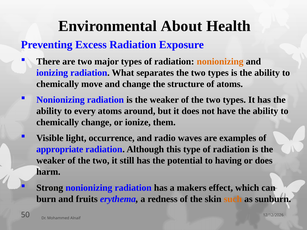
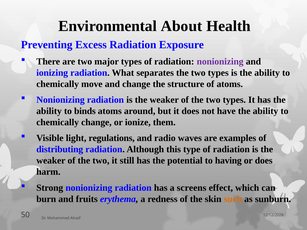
nonionizing at (220, 62) colour: orange -> purple
every: every -> binds
occurrence: occurrence -> regulations
appropriate: appropriate -> distributing
makers: makers -> screens
